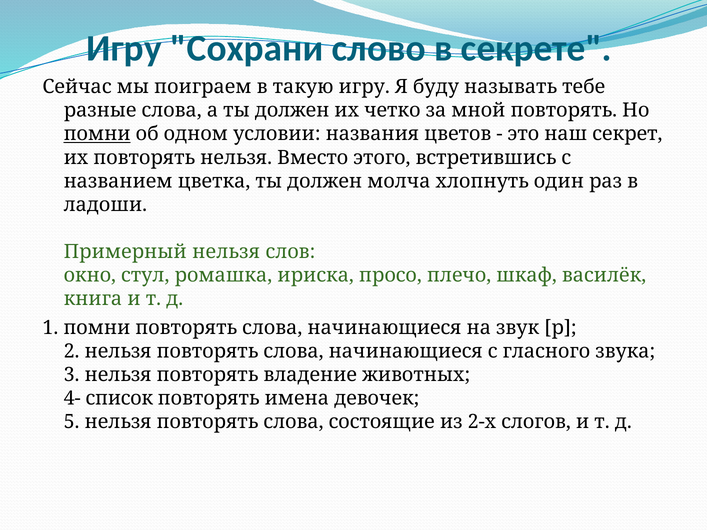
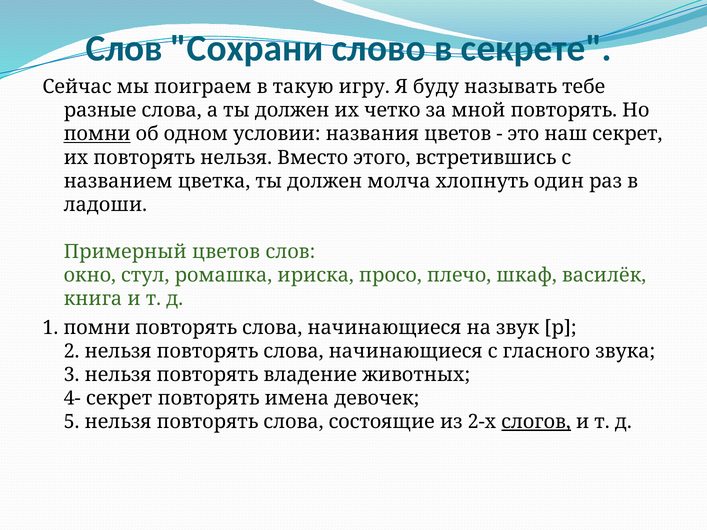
Игру at (124, 49): Игру -> Слов
Примерный нельзя: нельзя -> цветов
4- список: список -> секрет
слогов underline: none -> present
